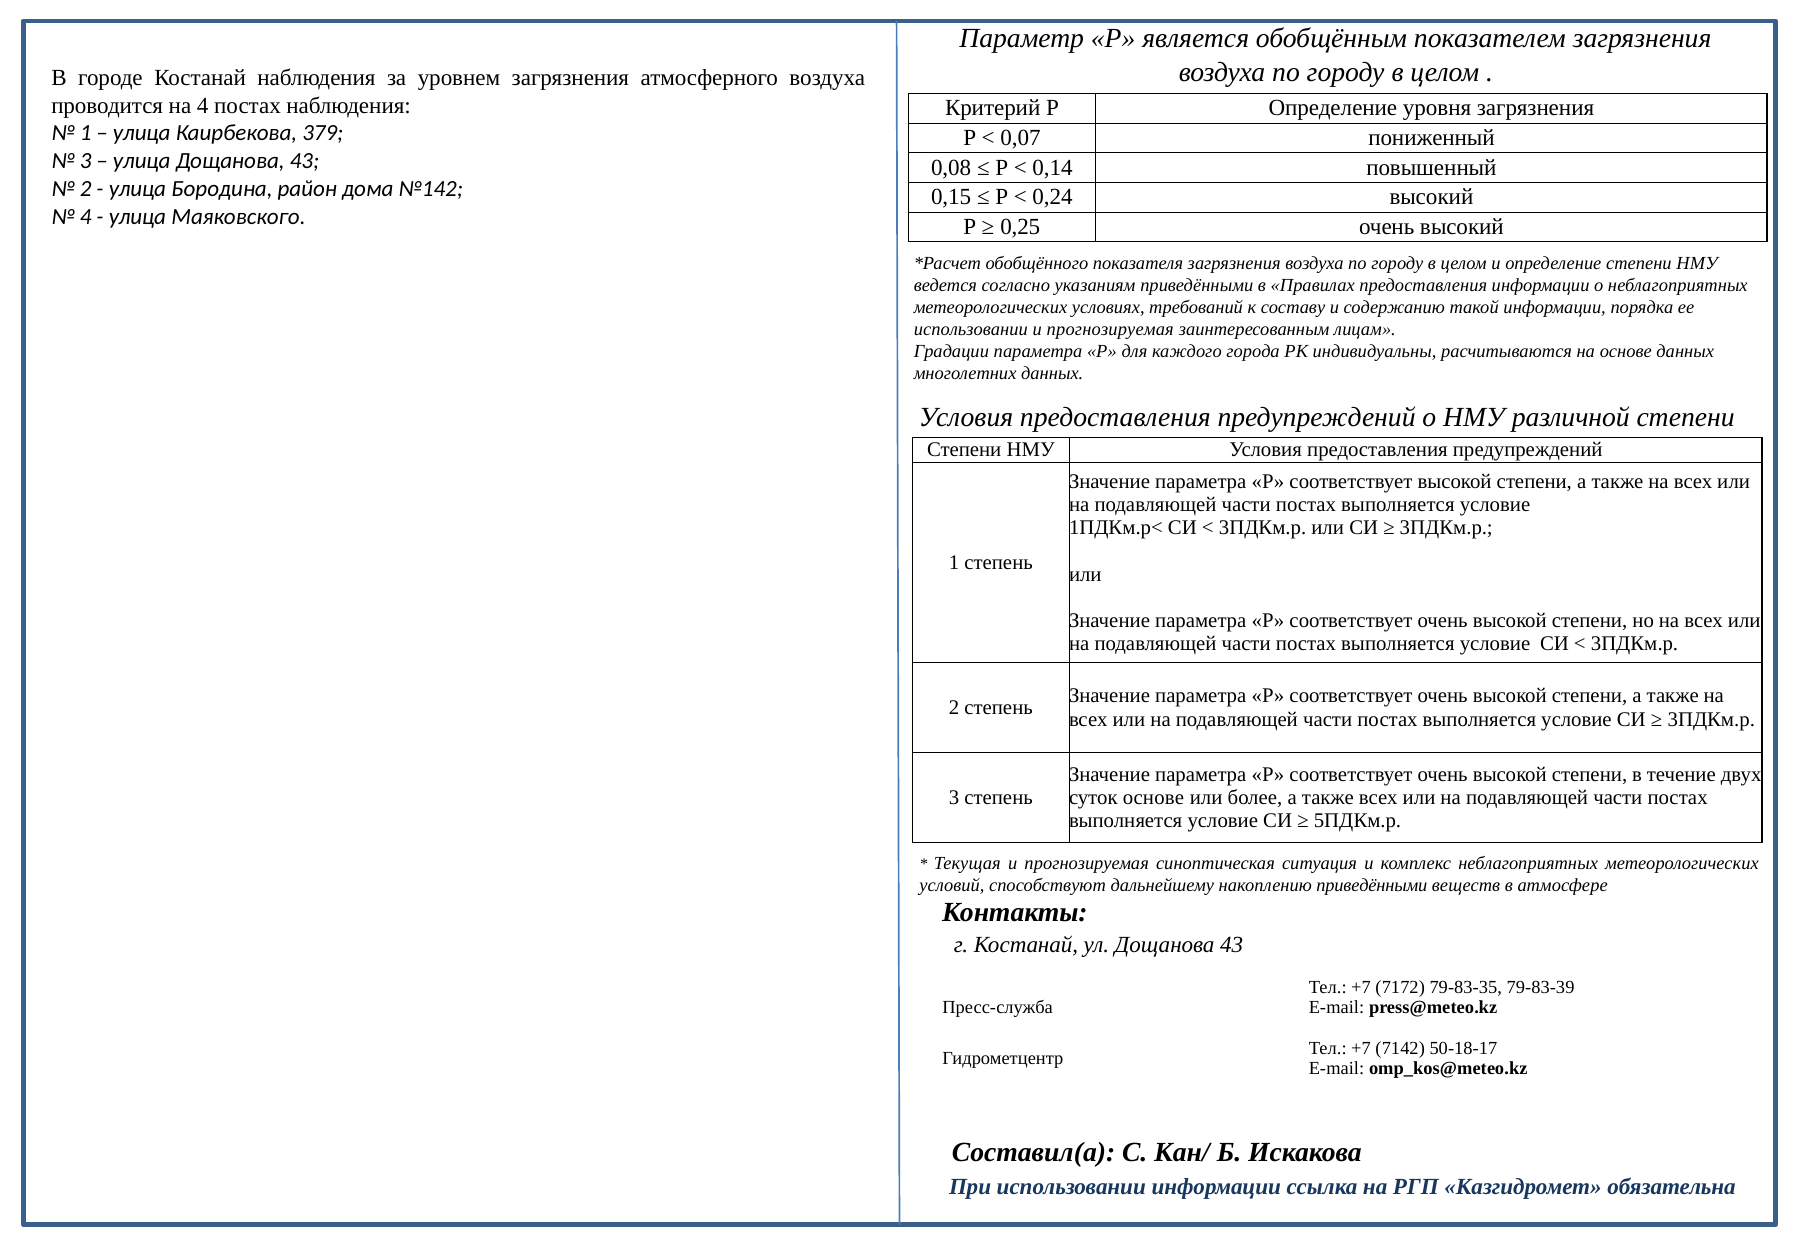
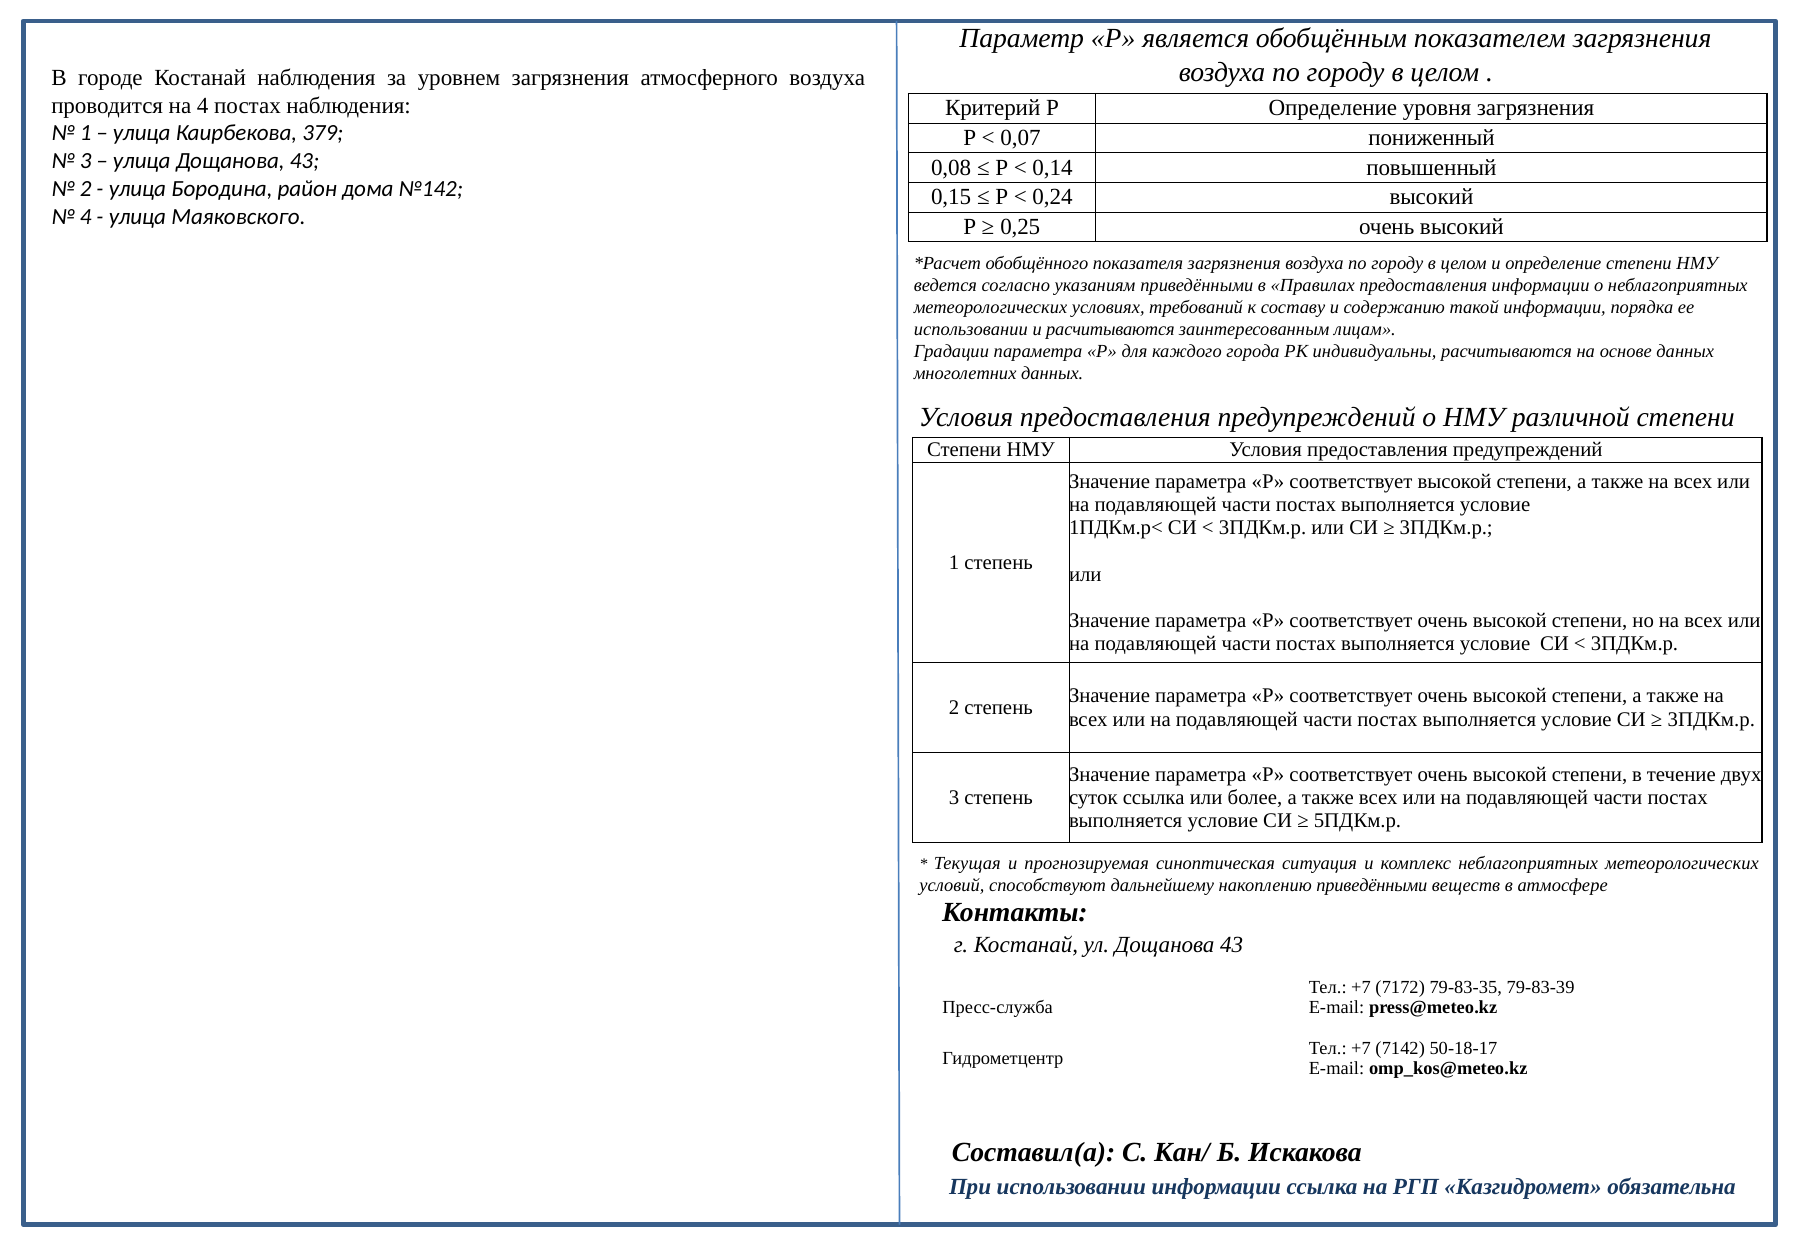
прогнозируемая at (1110, 329): прогнозируемая -> расчитываются
суток основе: основе -> ссылка
